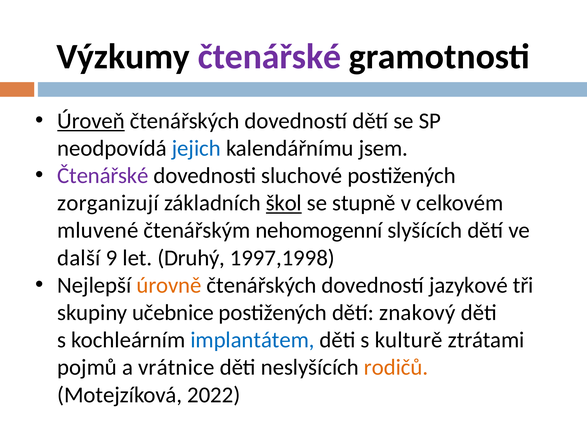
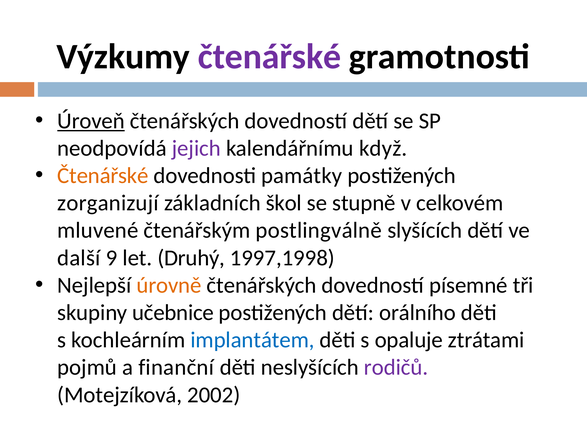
jejich colour: blue -> purple
jsem: jsem -> když
Čtenářské at (103, 176) colour: purple -> orange
sluchové: sluchové -> památky
škol underline: present -> none
nehomogenní: nehomogenní -> postlingválně
jazykové: jazykové -> písemné
znakový: znakový -> orálního
kulturě: kulturě -> opaluje
vrátnice: vrátnice -> finanční
rodičů colour: orange -> purple
2022: 2022 -> 2002
